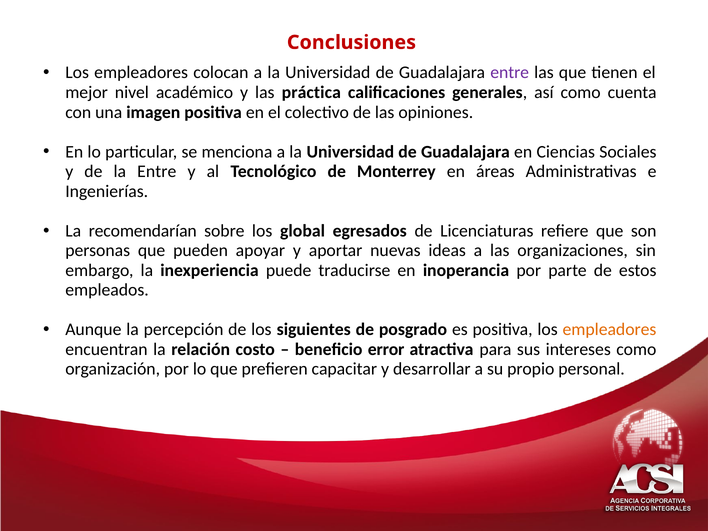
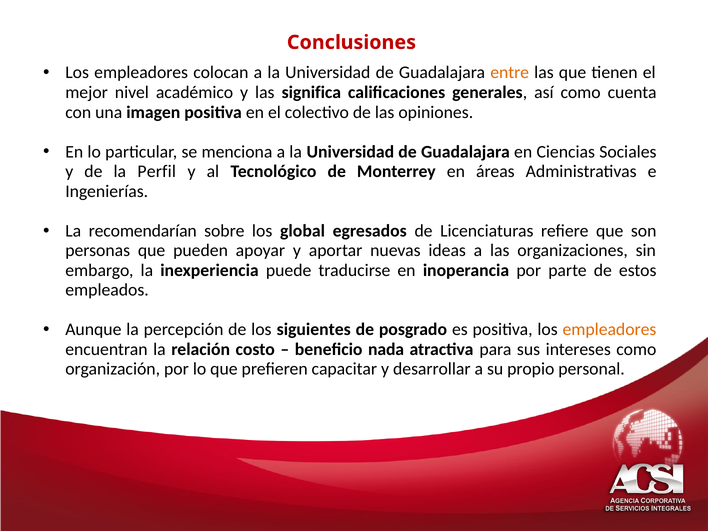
entre at (510, 73) colour: purple -> orange
práctica: práctica -> significa
la Entre: Entre -> Perfil
error: error -> nada
